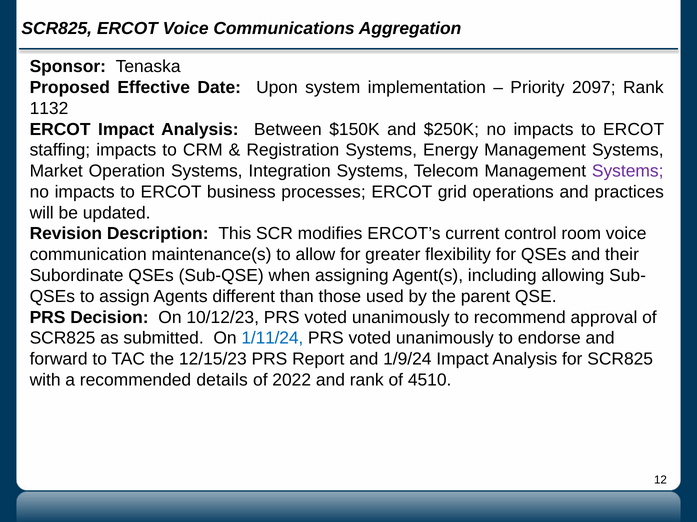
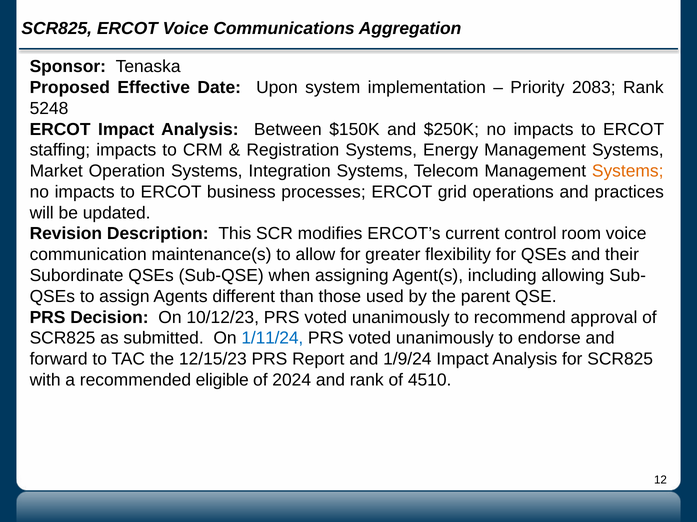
2097: 2097 -> 2083
1132: 1132 -> 5248
Systems at (628, 171) colour: purple -> orange
details: details -> eligible
2022: 2022 -> 2024
